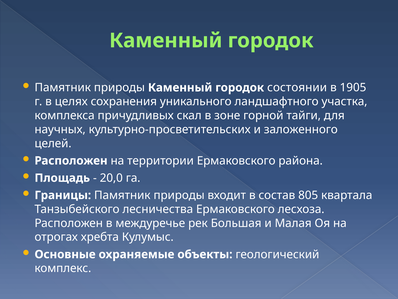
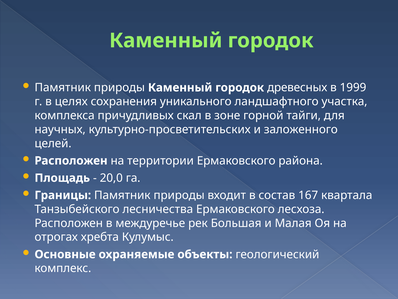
состоянии: состоянии -> древесных
1905: 1905 -> 1999
805: 805 -> 167
